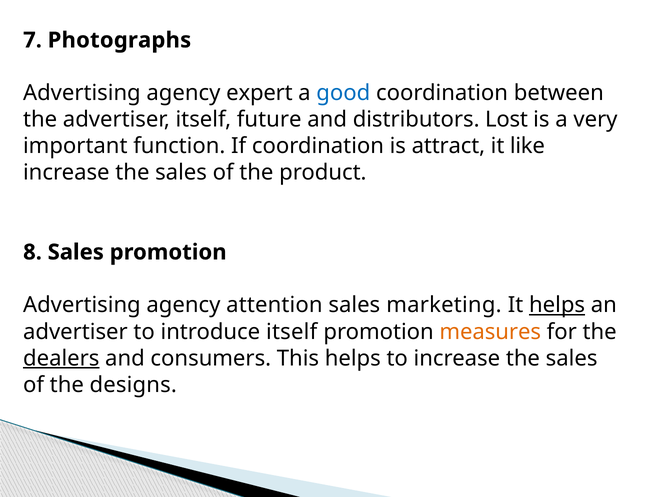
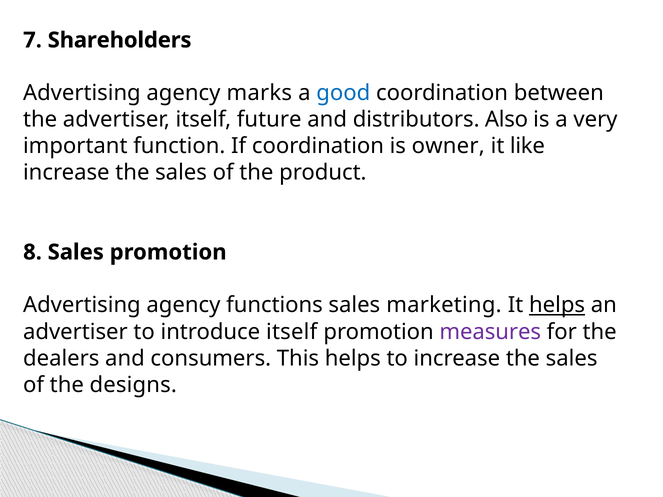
Photographs: Photographs -> Shareholders
expert: expert -> marks
Lost: Lost -> Also
attract: attract -> owner
attention: attention -> functions
measures colour: orange -> purple
dealers underline: present -> none
